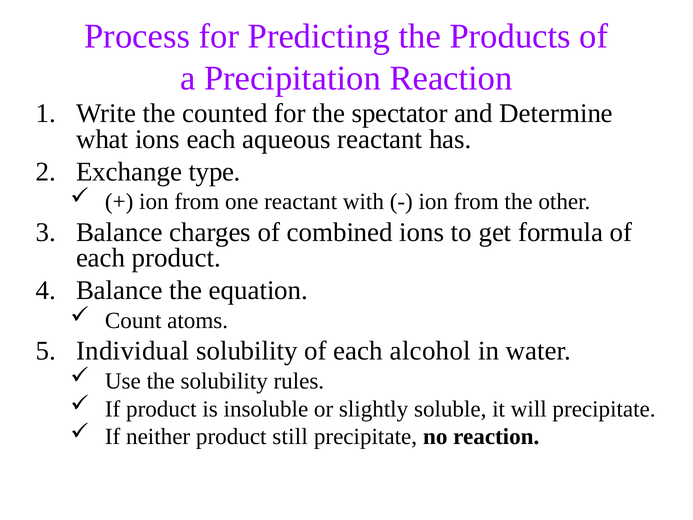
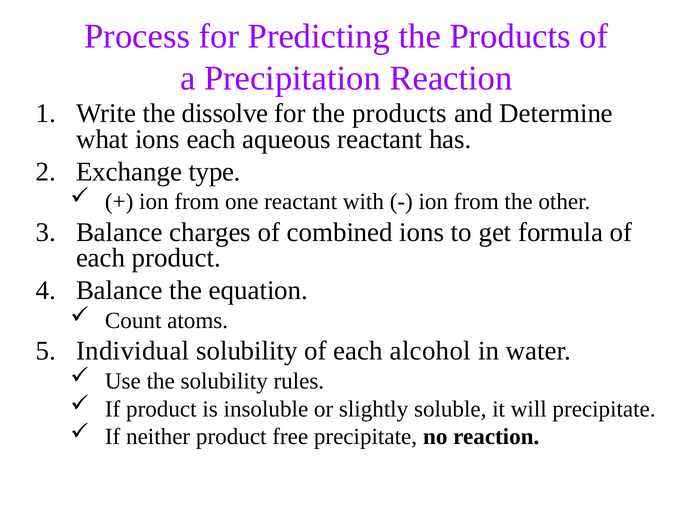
counted: counted -> dissolve
for the spectator: spectator -> products
still: still -> free
